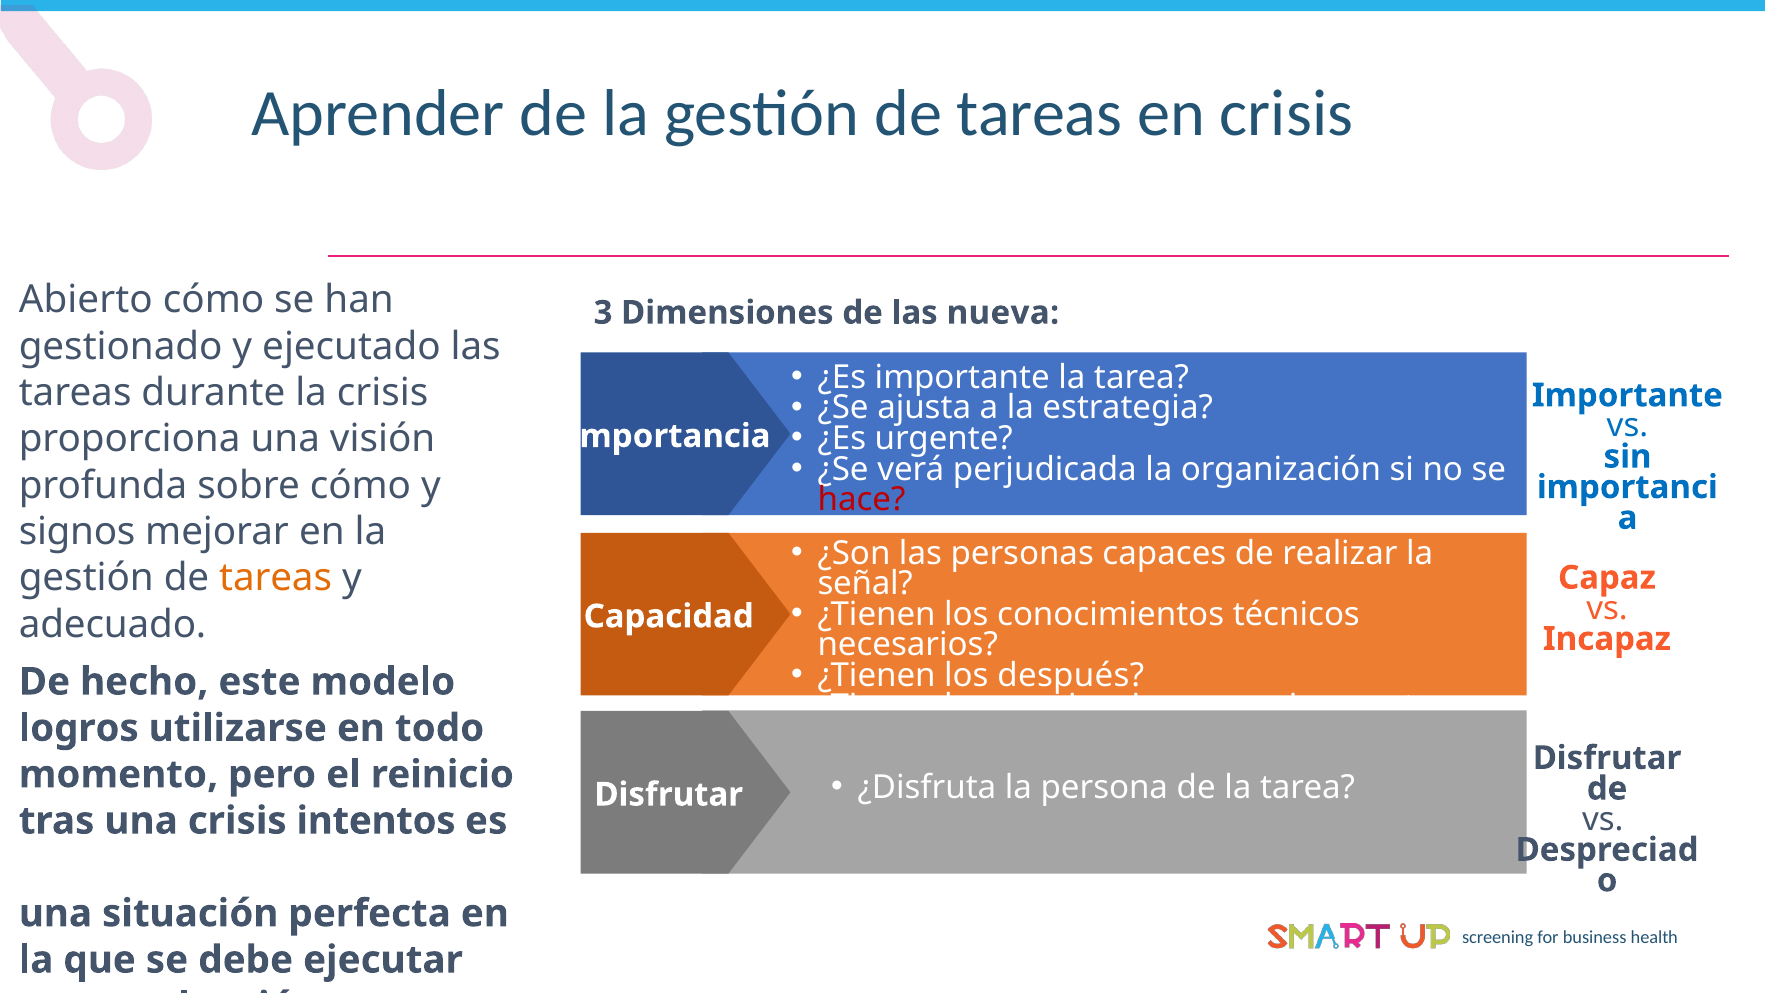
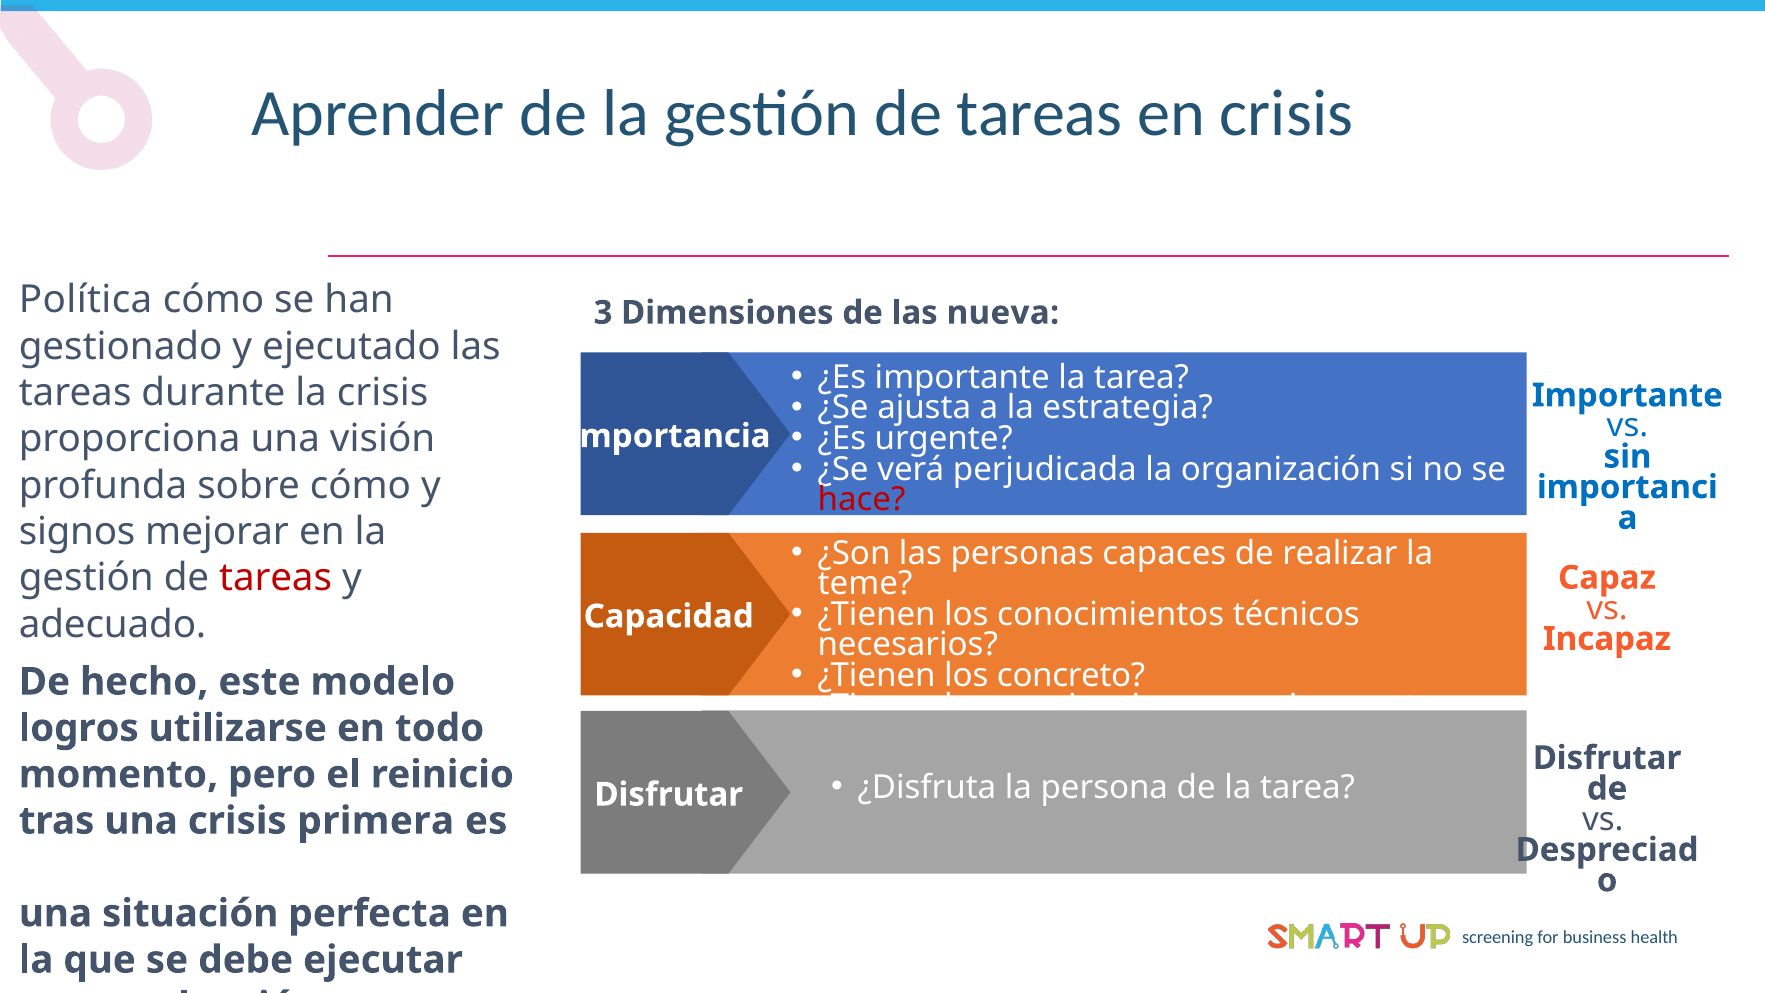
Abierto: Abierto -> Política
tareas at (276, 578) colour: orange -> red
señal: señal -> teme
después: después -> concreto
intentos: intentos -> primera
